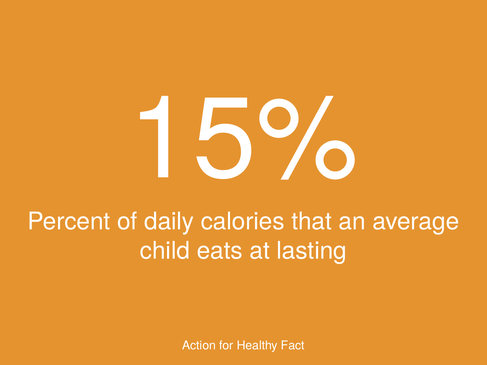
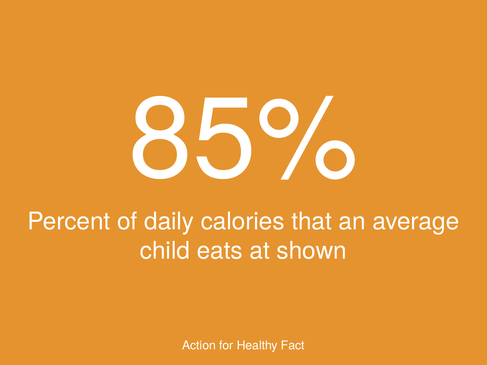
15%: 15% -> 85%
lasting: lasting -> shown
